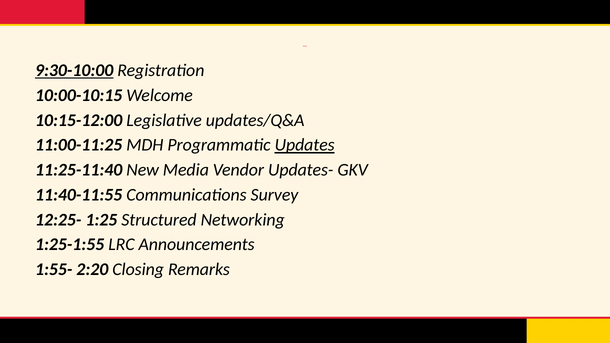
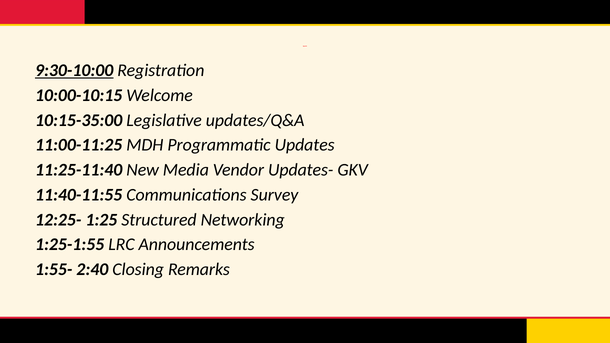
10:15-12:00: 10:15-12:00 -> 10:15-35:00
Updates underline: present -> none
2:20: 2:20 -> 2:40
